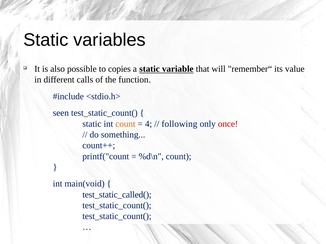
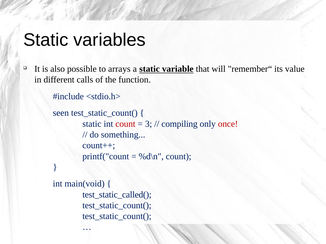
copies: copies -> arrays
count at (125, 124) colour: orange -> red
4: 4 -> 3
following: following -> compiling
